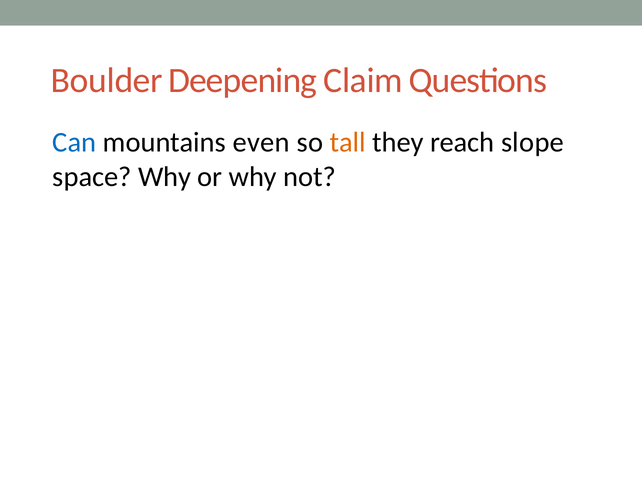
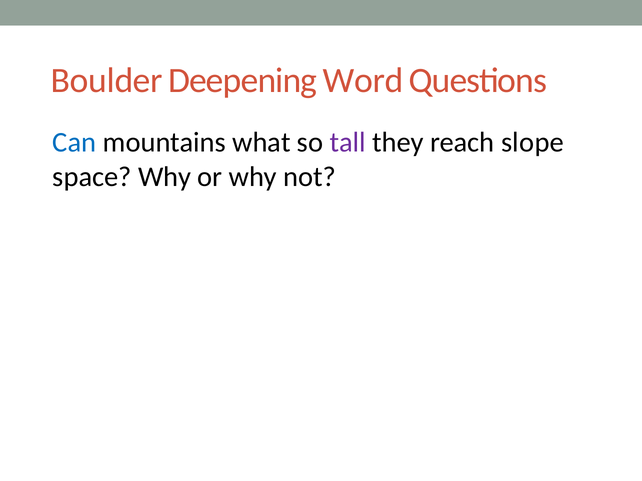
Claim: Claim -> Word
even: even -> what
tall colour: orange -> purple
